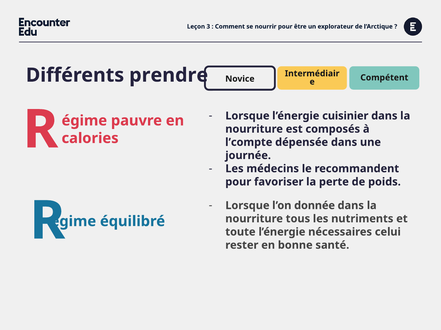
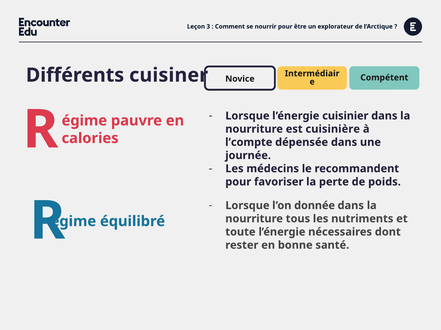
prendre: prendre -> cuisiner
composés: composés -> cuisinière
celui: celui -> dont
